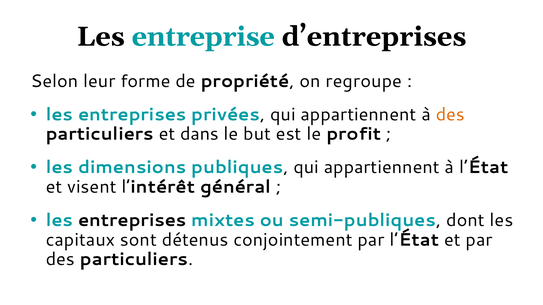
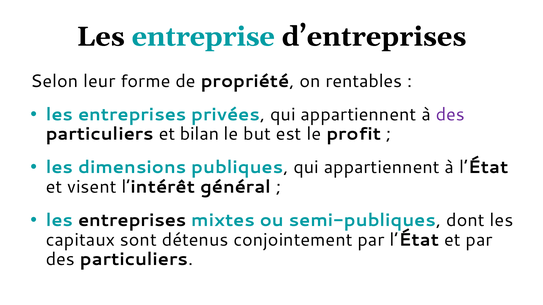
regroupe: regroupe -> rentables
des at (450, 115) colour: orange -> purple
dans: dans -> bilan
